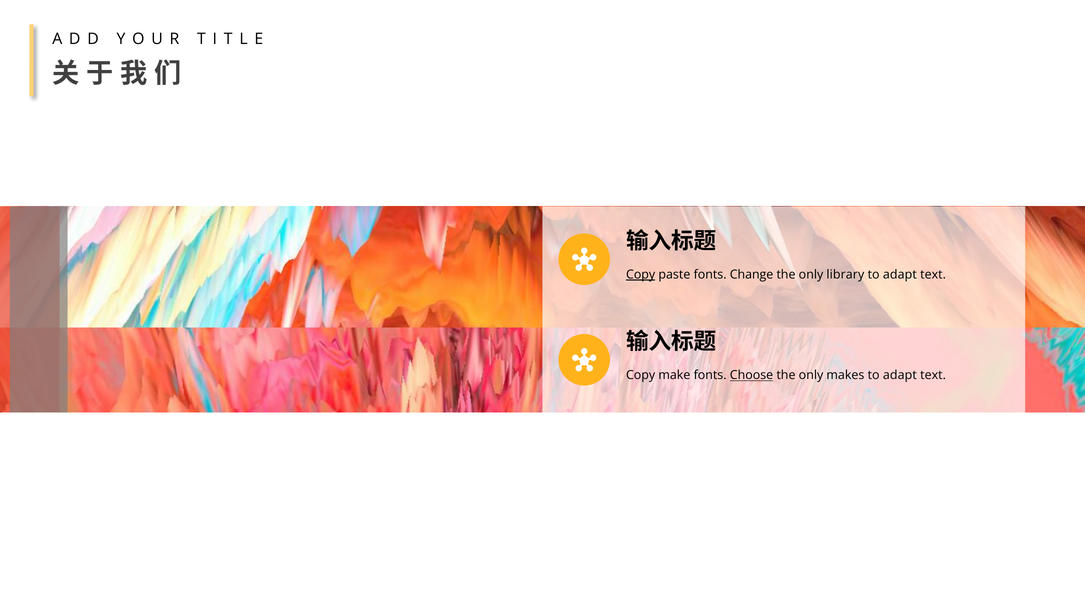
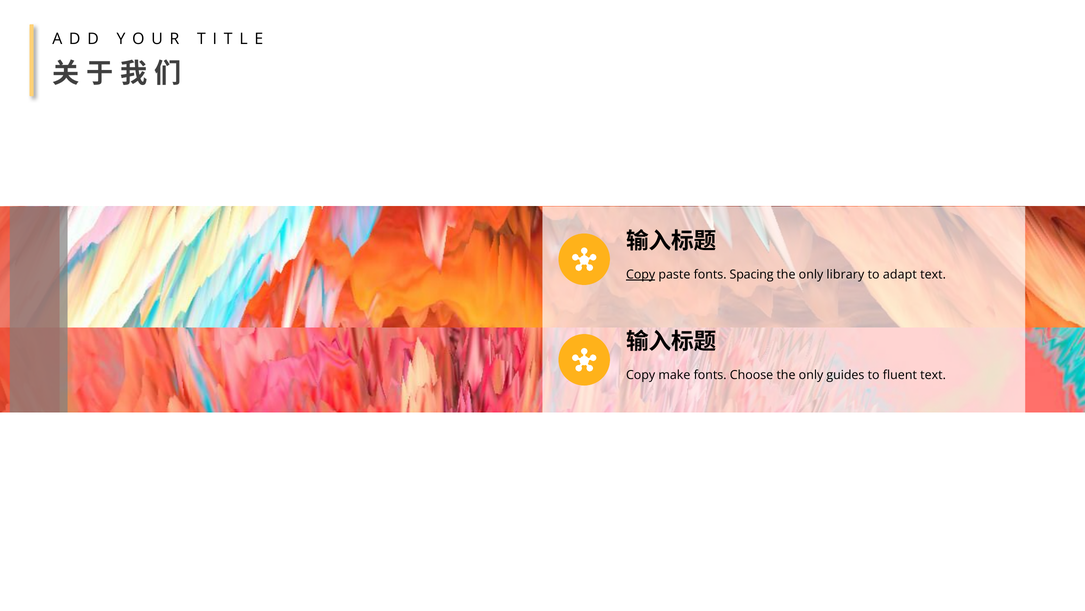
Change: Change -> Spacing
Choose underline: present -> none
makes: makes -> guides
adapt at (900, 375): adapt -> fluent
